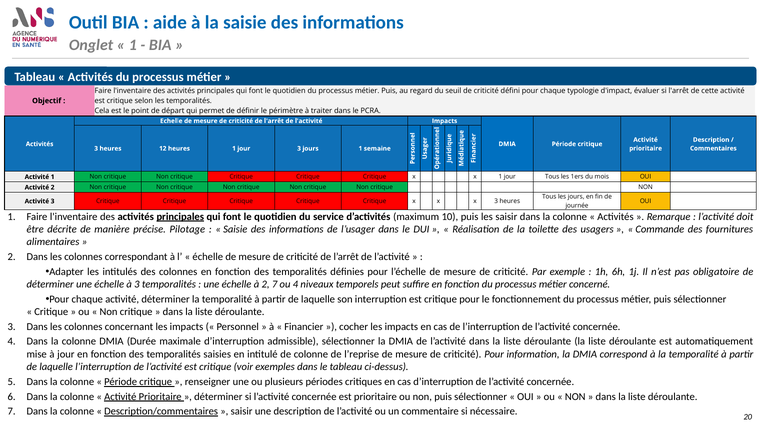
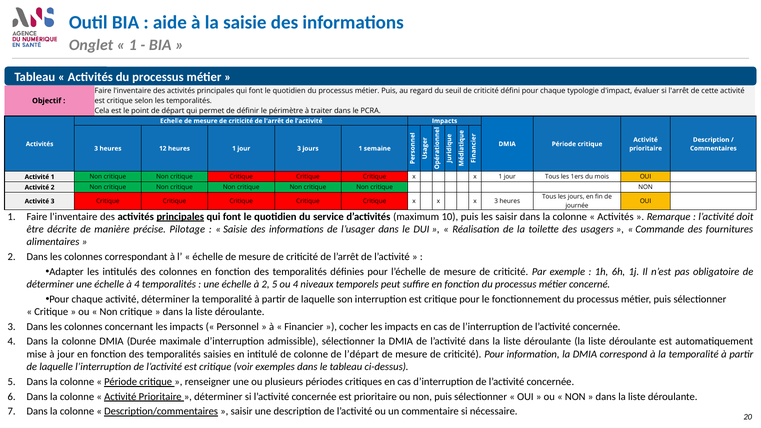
à 3: 3 -> 4
2 7: 7 -> 5
l’reprise: l’reprise -> l’départ
